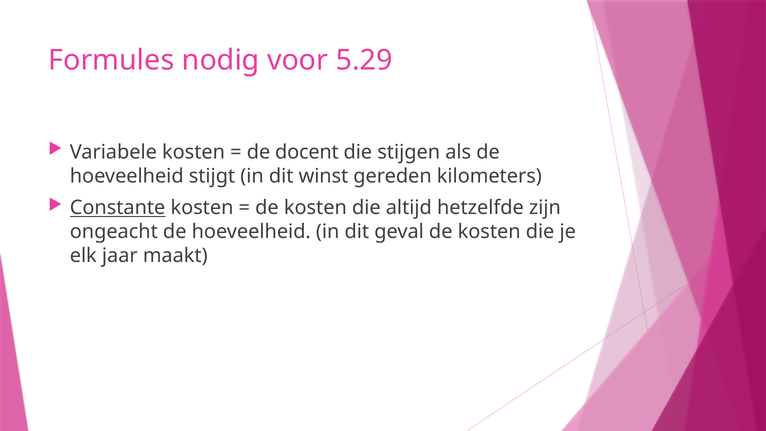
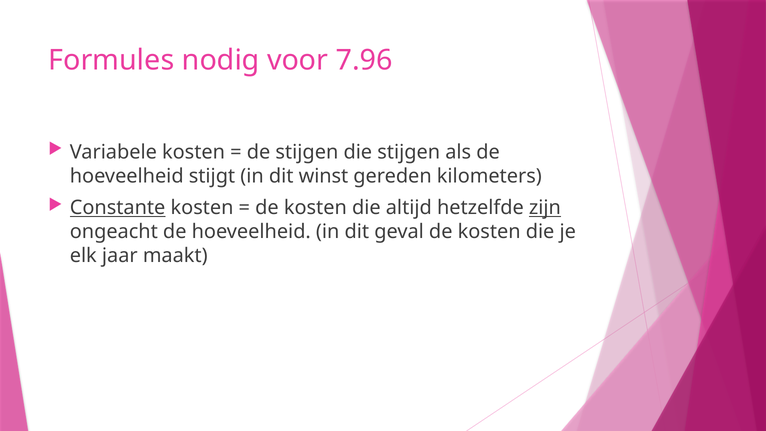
5.29: 5.29 -> 7.96
de docent: docent -> stijgen
zijn underline: none -> present
